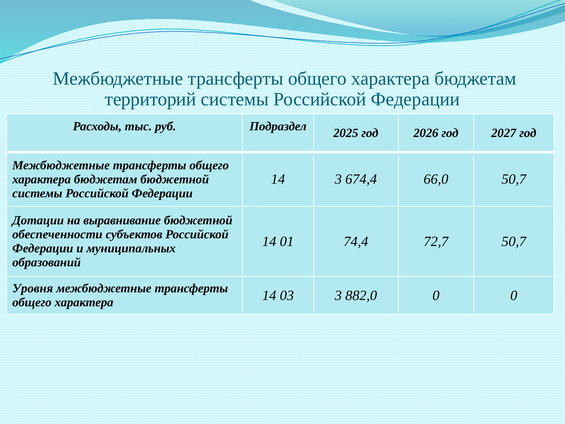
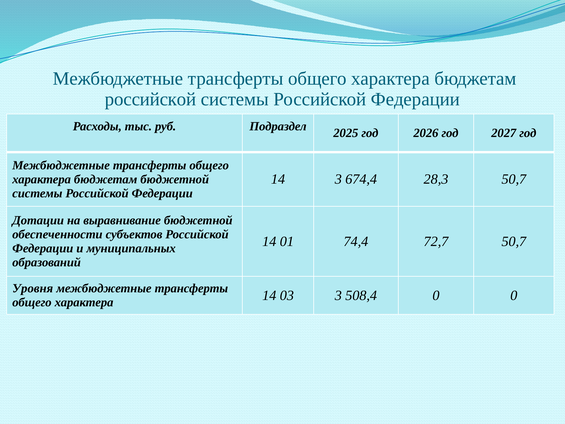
территорий at (151, 99): территорий -> российской
66,0: 66,0 -> 28,3
882,0: 882,0 -> 508,4
